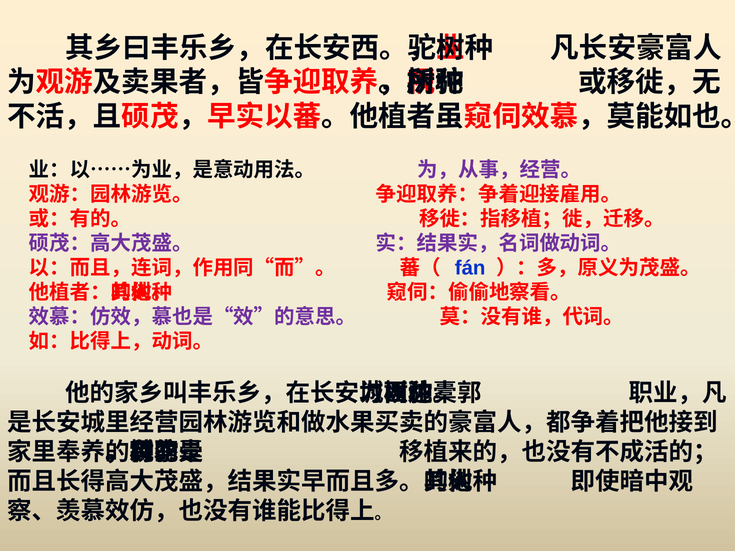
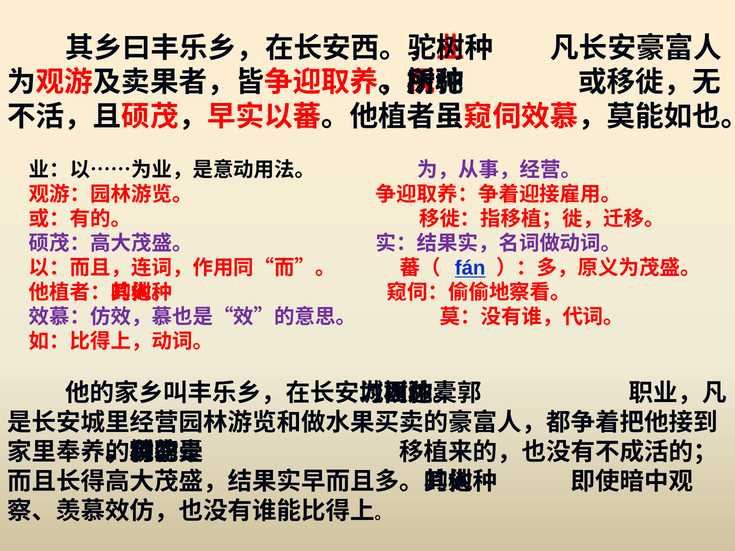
fán underline: none -> present
